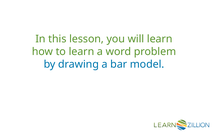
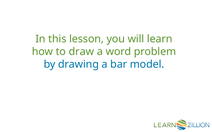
to learn: learn -> draw
